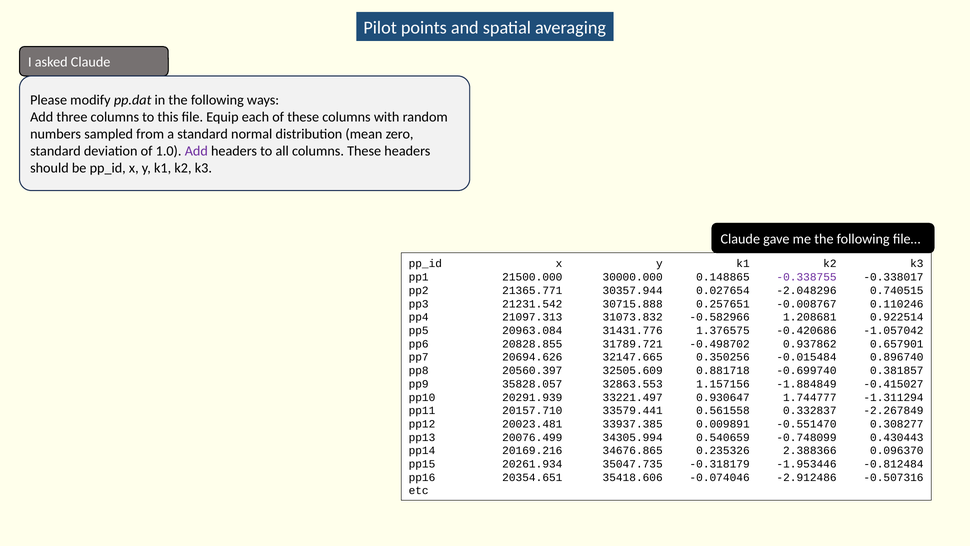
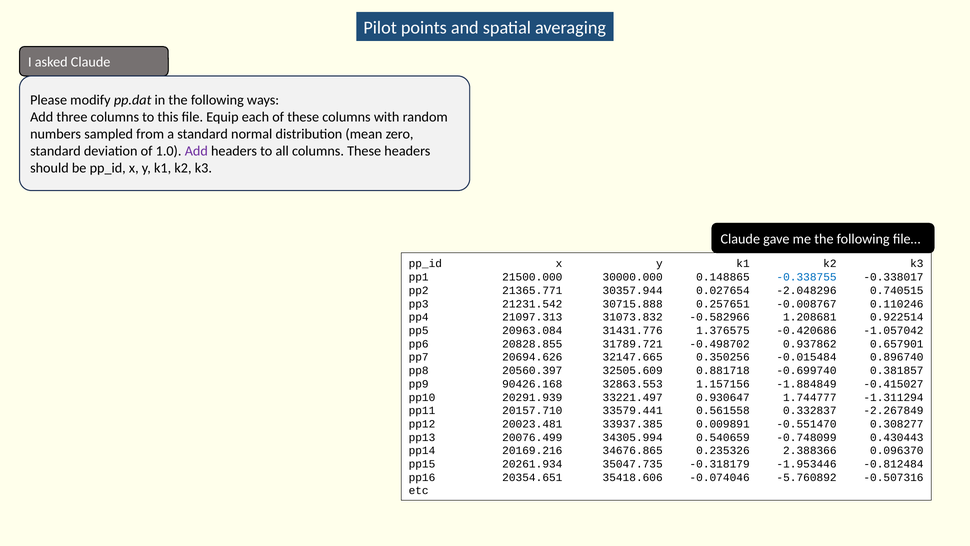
-0.338755 colour: purple -> blue
35828.057: 35828.057 -> 90426.168
-2.912486: -2.912486 -> -5.760892
